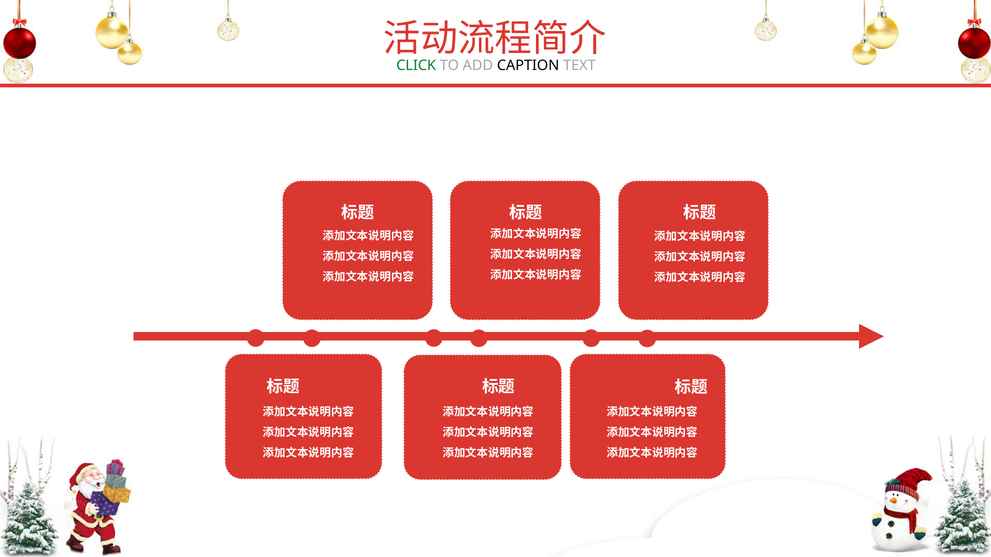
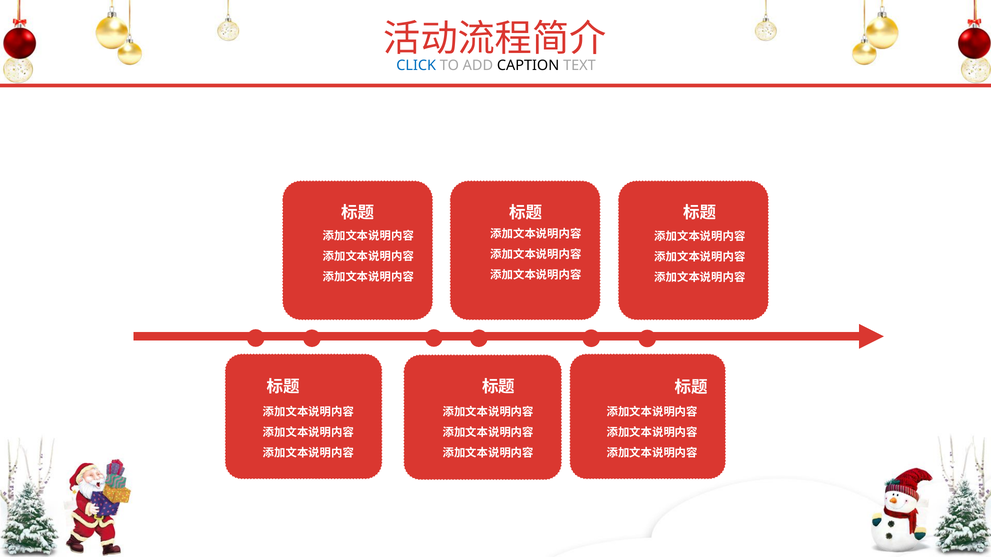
CLICK colour: green -> blue
